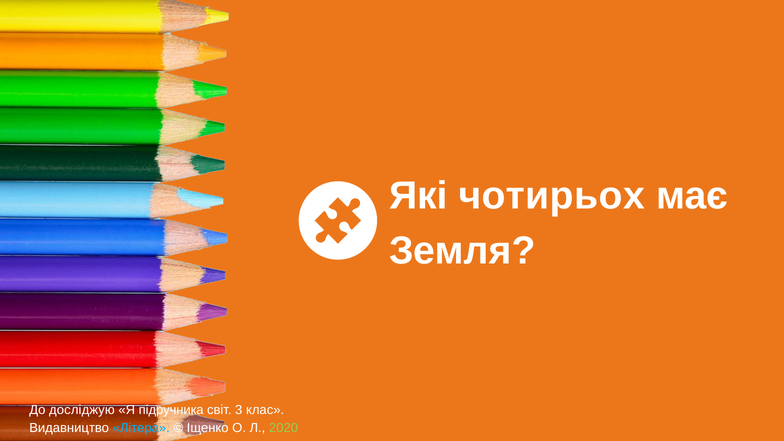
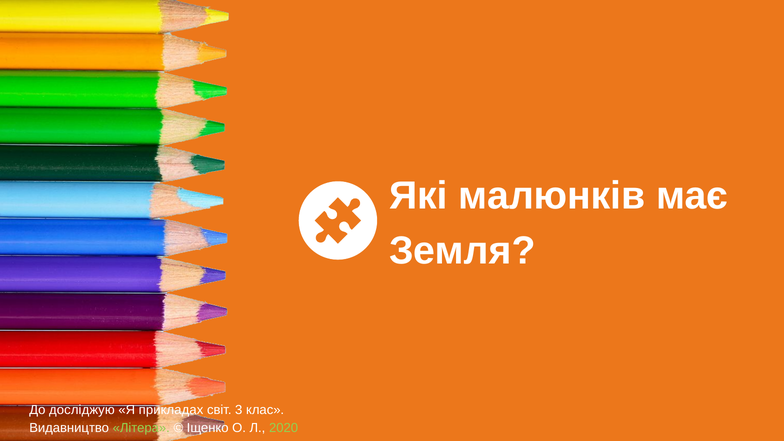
чотирьох: чотирьох -> малюнків
підручника: підручника -> прикладах
Літера colour: light blue -> light green
